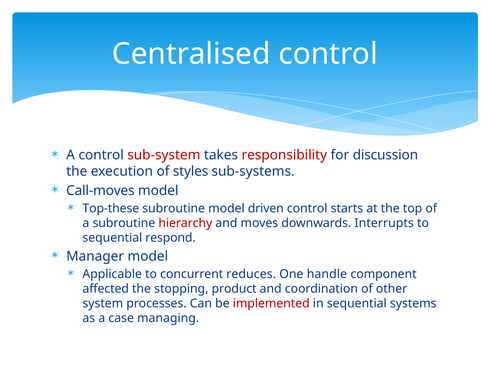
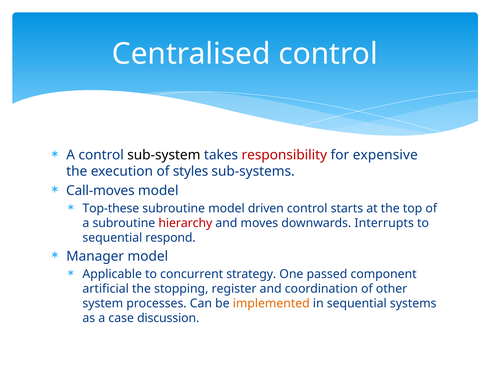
sub-system colour: red -> black
discussion: discussion -> expensive
reduces: reduces -> strategy
handle: handle -> passed
affected: affected -> artificial
product: product -> register
implemented colour: red -> orange
managing: managing -> discussion
